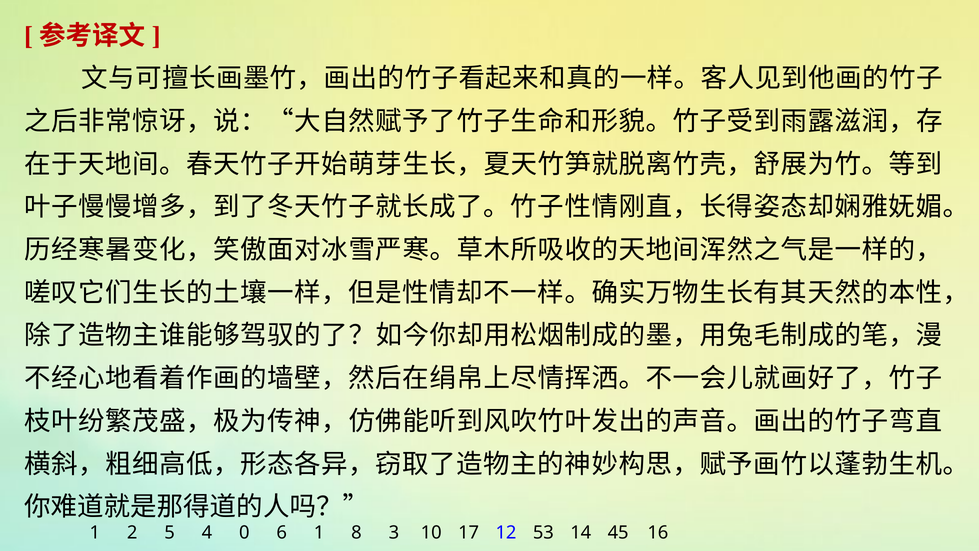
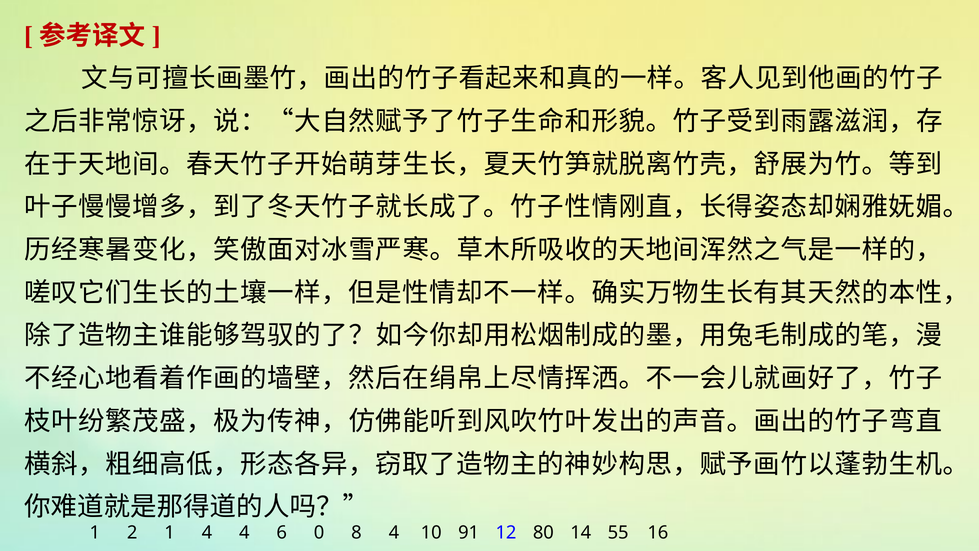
2 5: 5 -> 1
4 0: 0 -> 4
6 1: 1 -> 0
8 3: 3 -> 4
17: 17 -> 91
53: 53 -> 80
45: 45 -> 55
